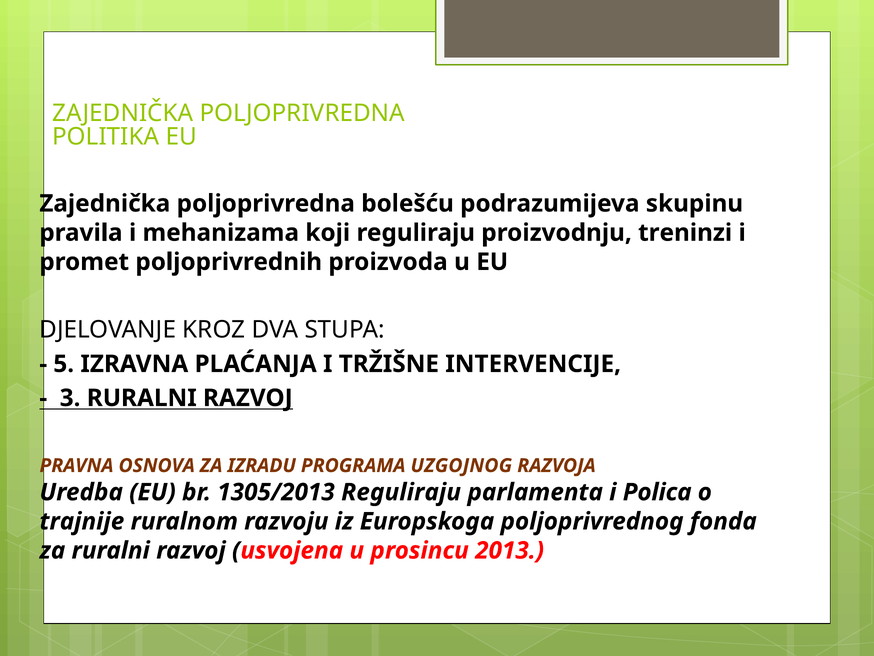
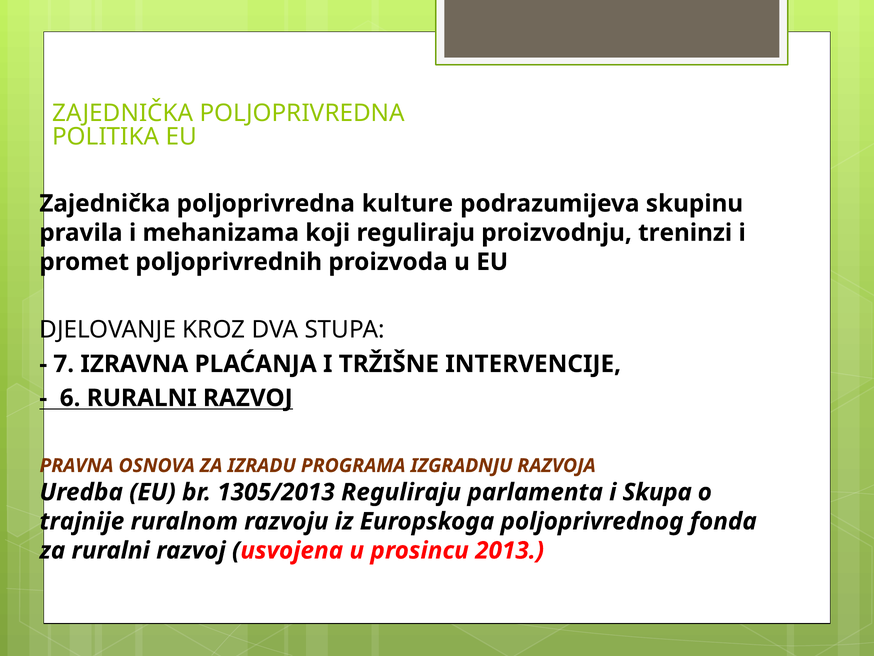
bolešću: bolešću -> kulture
5: 5 -> 7
3: 3 -> 6
UZGOJNOG: UZGOJNOG -> IZGRADNJU
Polica: Polica -> Skupa
